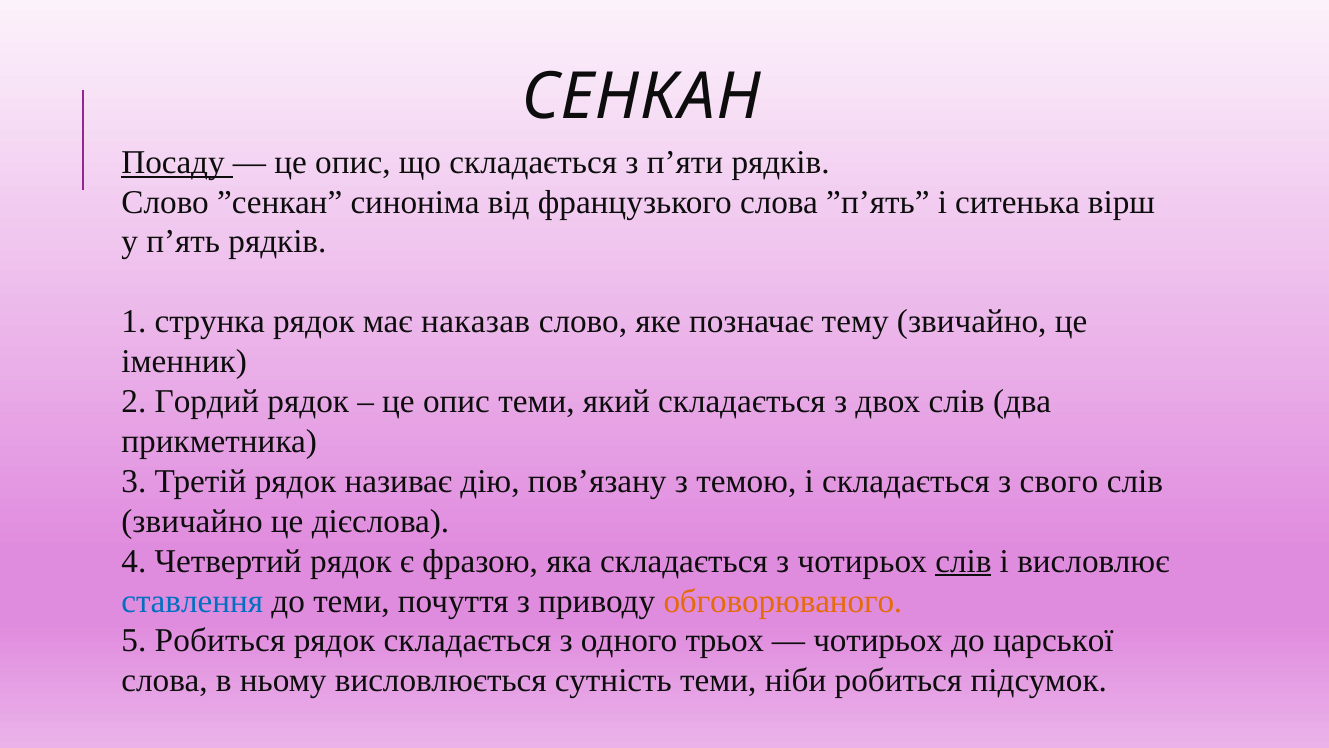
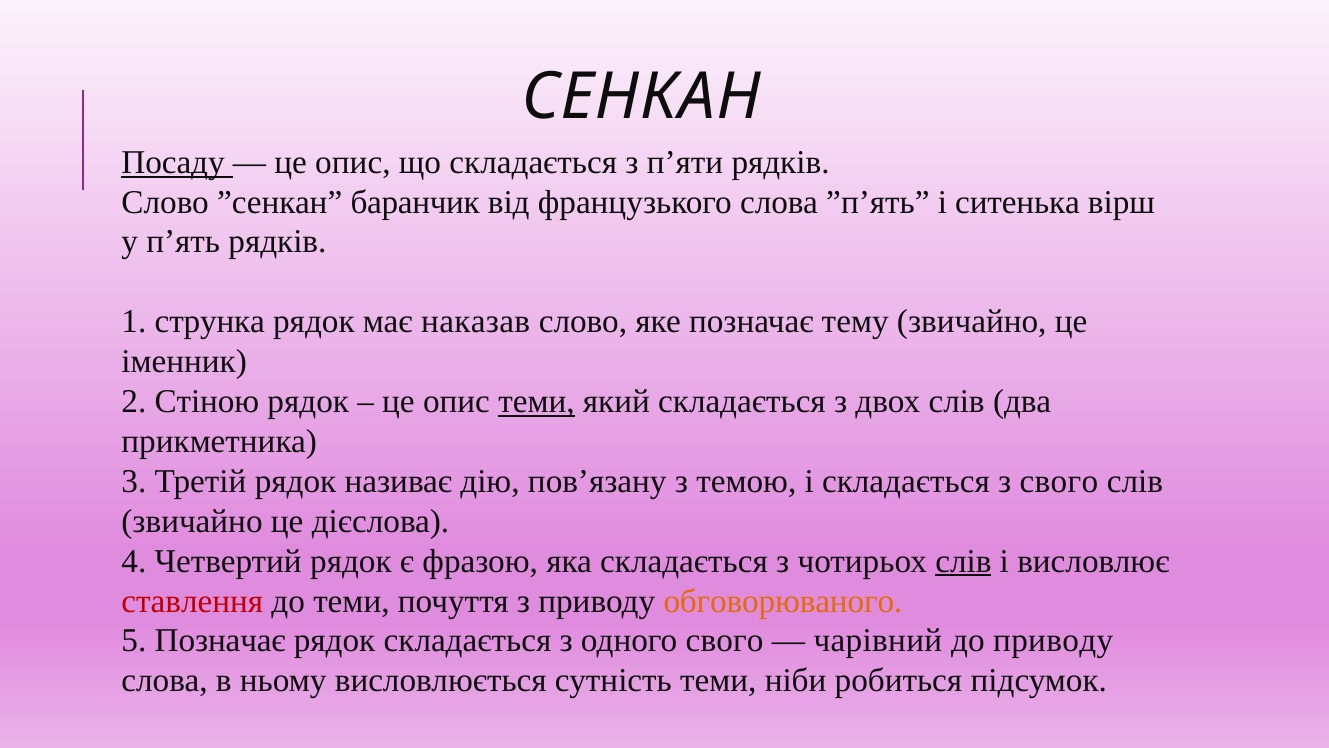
синоніма: синоніма -> баранчик
Гордий: Гордий -> Стіною
теми at (536, 401) underline: none -> present
ставлення colour: blue -> red
5 Робиться: Робиться -> Позначає
одного трьох: трьох -> свого
чотирьох at (878, 641): чотирьох -> чарівний
до царської: царської -> приводу
